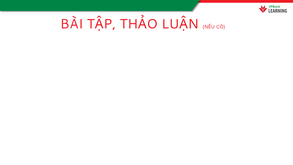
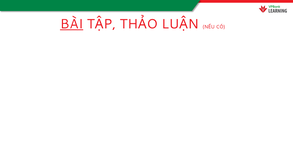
BÀI underline: none -> present
